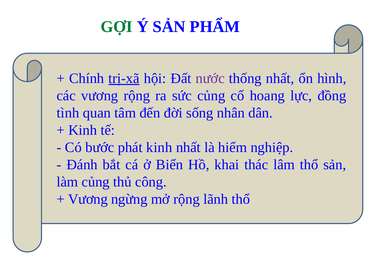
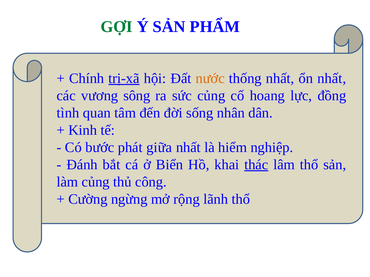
nước colour: purple -> orange
ổn hình: hình -> nhất
vương rộng: rộng -> sông
phát kinh: kinh -> giữa
thác underline: none -> present
Vương at (88, 199): Vương -> Cường
